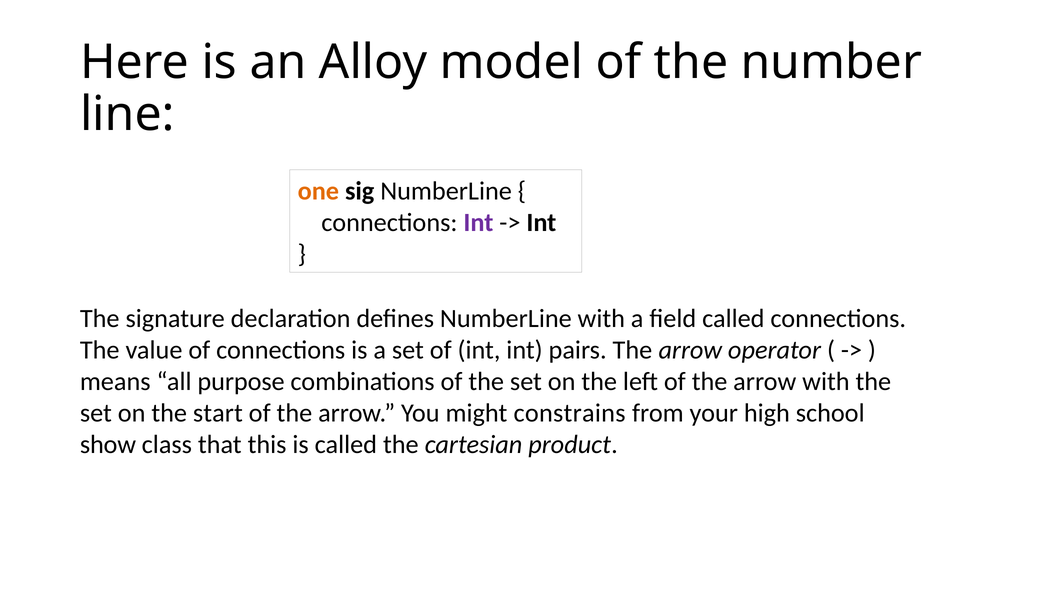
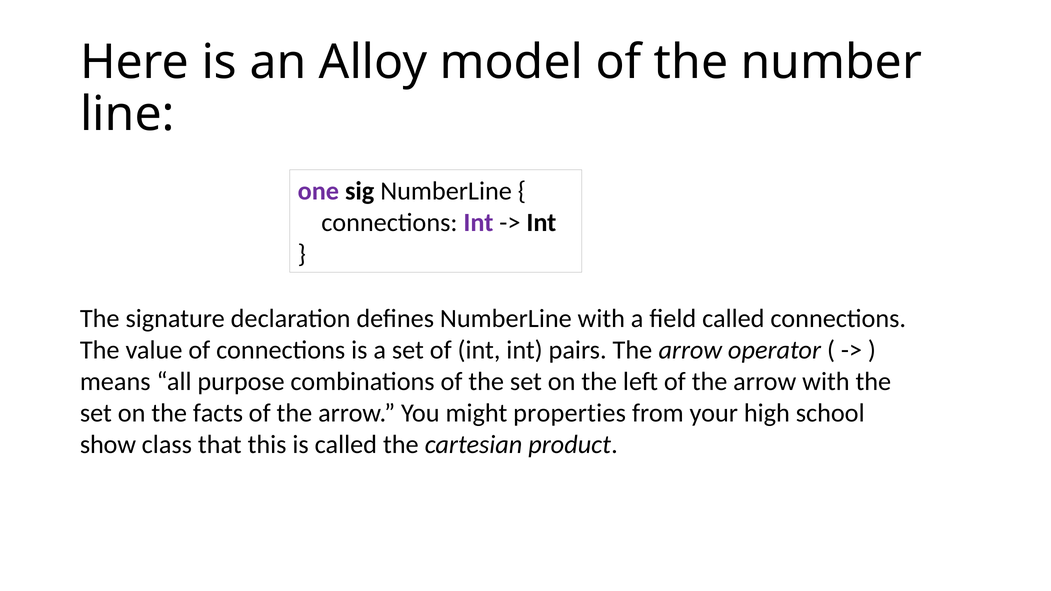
one colour: orange -> purple
start: start -> facts
constrains: constrains -> properties
